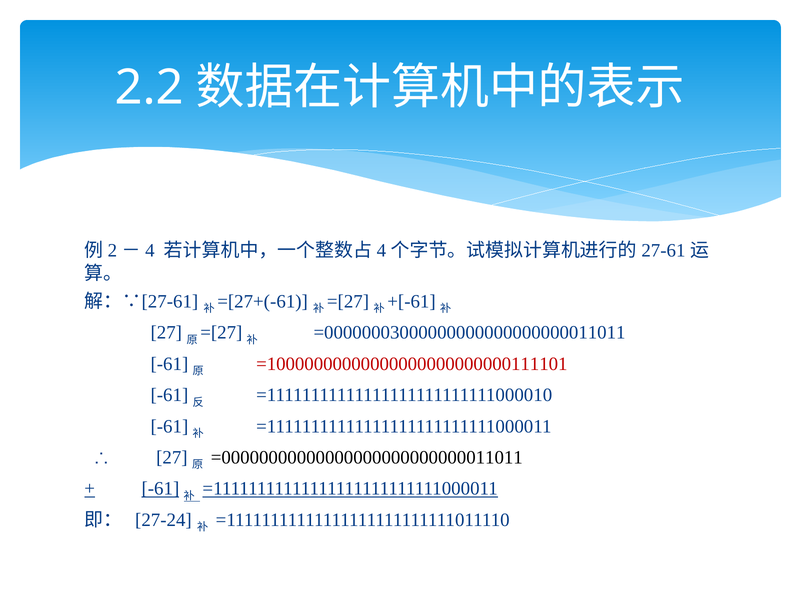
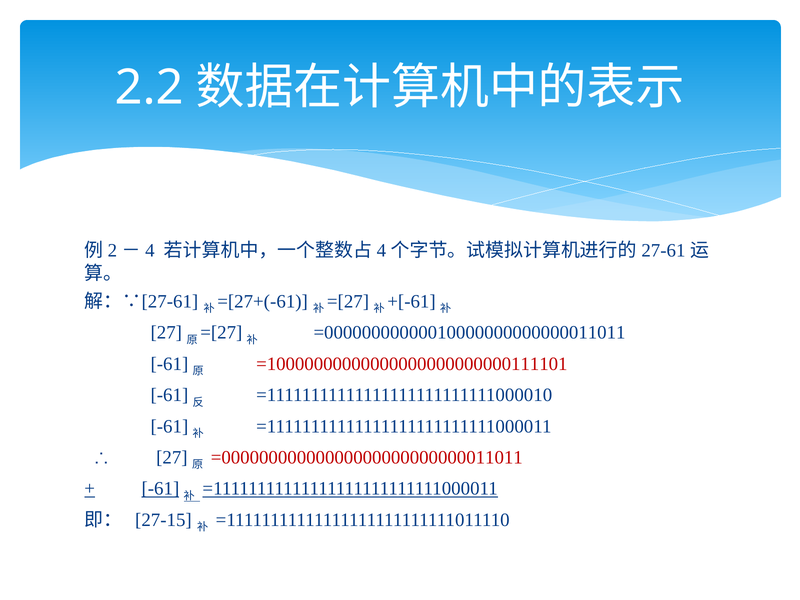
=00000003000000000000000000011011: =00000003000000000000000000011011 -> =00000000000010000000000000011011
=00000000000000000000000000011011 colour: black -> red
27-24: 27-24 -> 27-15
